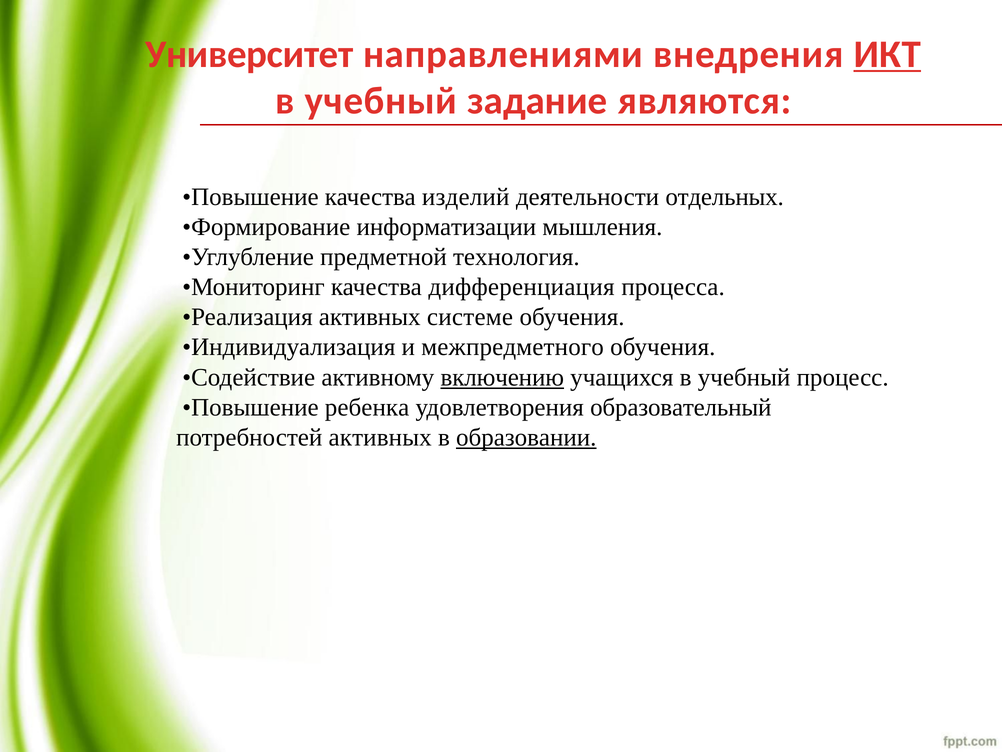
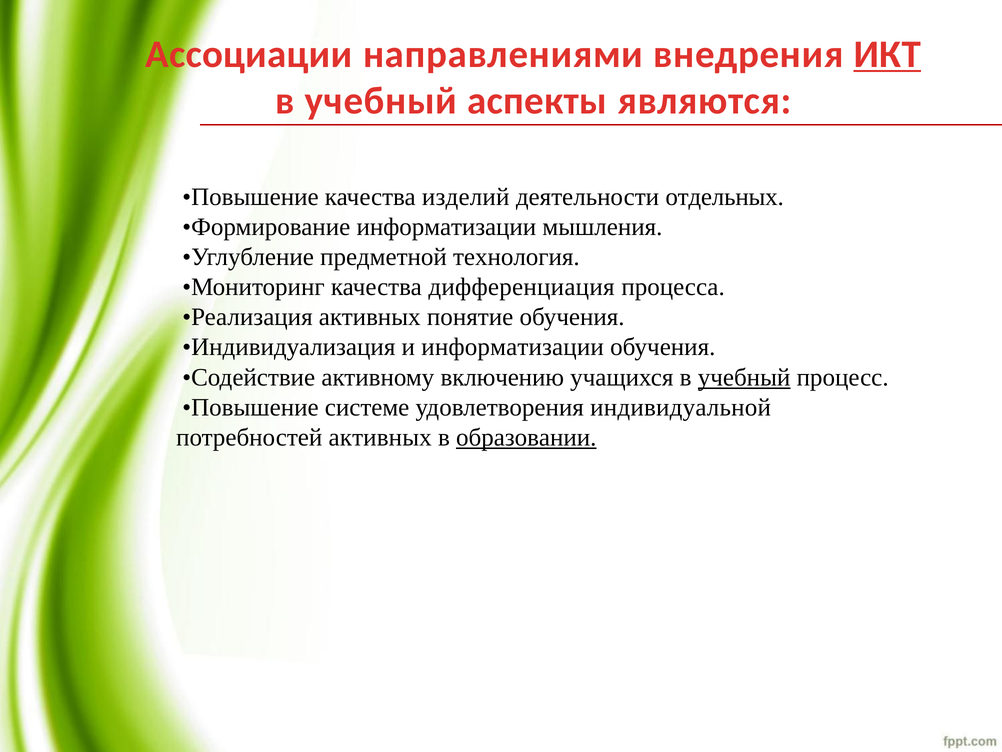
Университет: Университет -> Ассоциации
задание: задание -> аспекты
системе: системе -> понятие
и межпредметного: межпредметного -> информатизации
включению underline: present -> none
учебный at (744, 377) underline: none -> present
ребенка: ребенка -> системе
образовательный: образовательный -> индивидуальной
